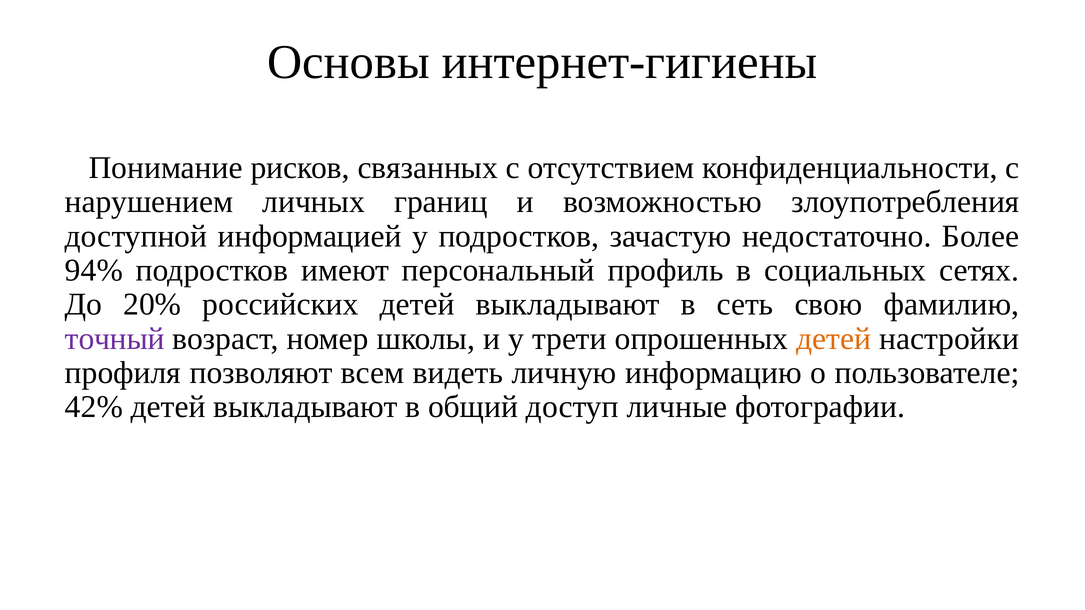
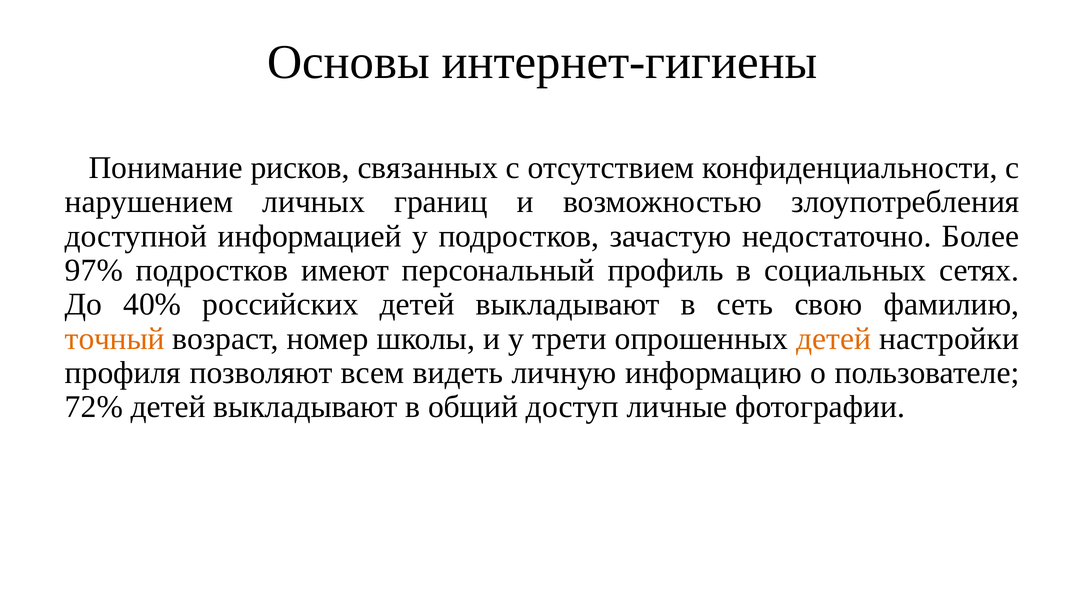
94%: 94% -> 97%
20%: 20% -> 40%
точный colour: purple -> orange
42%: 42% -> 72%
